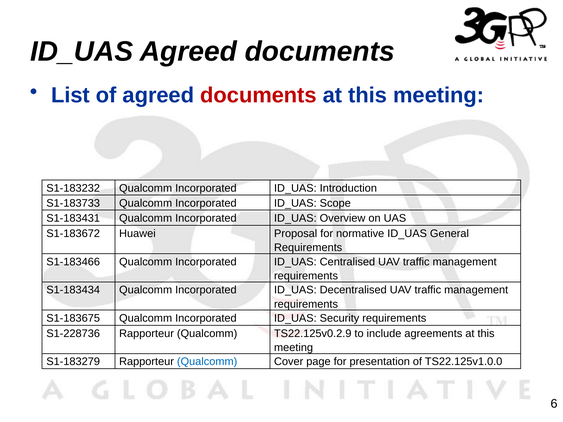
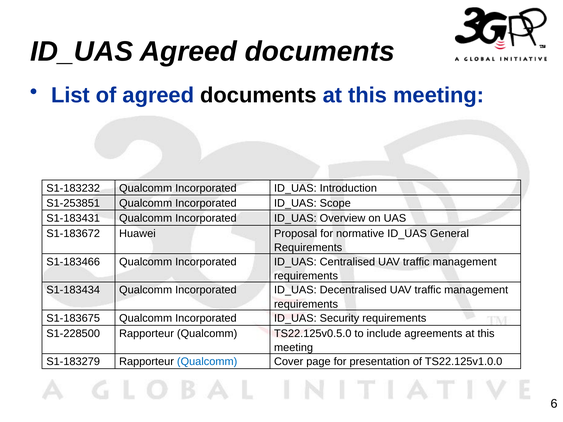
documents at (258, 95) colour: red -> black
S1-183733: S1-183733 -> S1-253851
S1-228736: S1-228736 -> S1-228500
TS22.125v0.2.9: TS22.125v0.2.9 -> TS22.125v0.5.0
